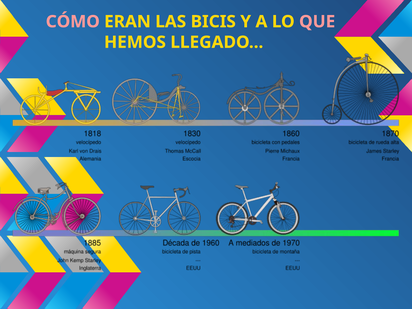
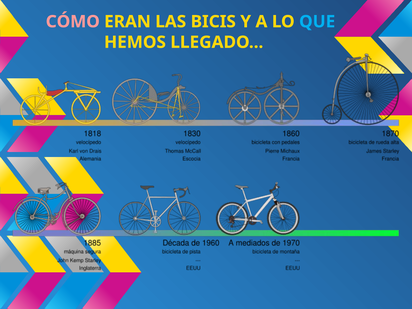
QUE colour: pink -> light blue
